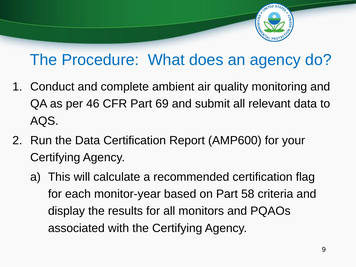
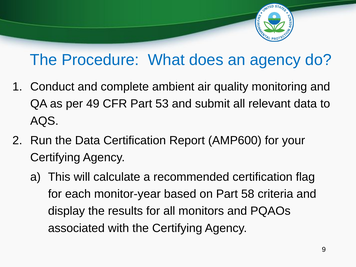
46: 46 -> 49
69: 69 -> 53
